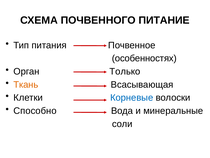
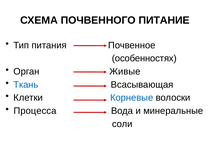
Только: Только -> Живые
Ткань colour: orange -> blue
Способно: Способно -> Процесса
